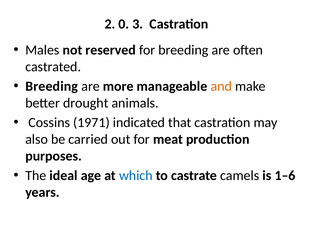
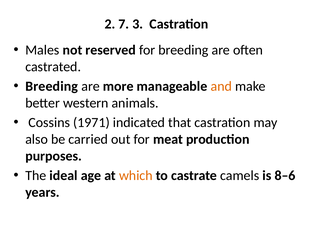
0: 0 -> 7
drought: drought -> western
which colour: blue -> orange
1–6: 1–6 -> 8–6
